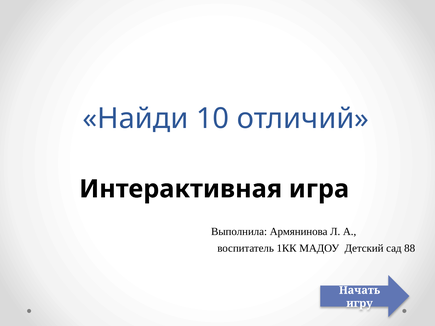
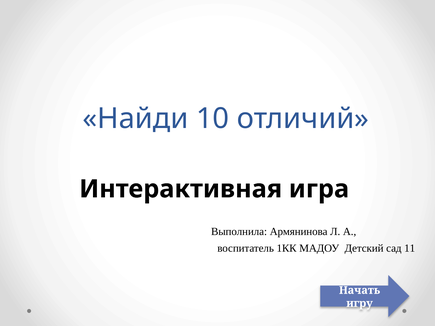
88: 88 -> 11
